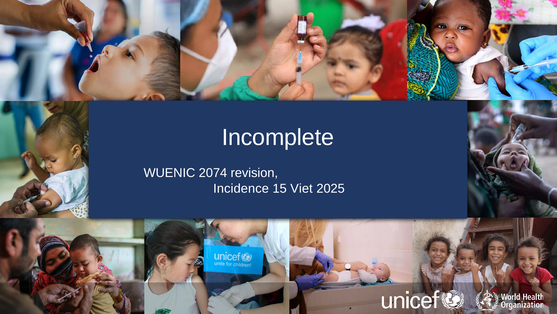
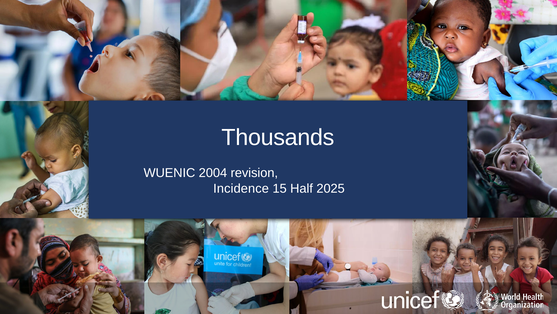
Incomplete: Incomplete -> Thousands
2074: 2074 -> 2004
Viet: Viet -> Half
